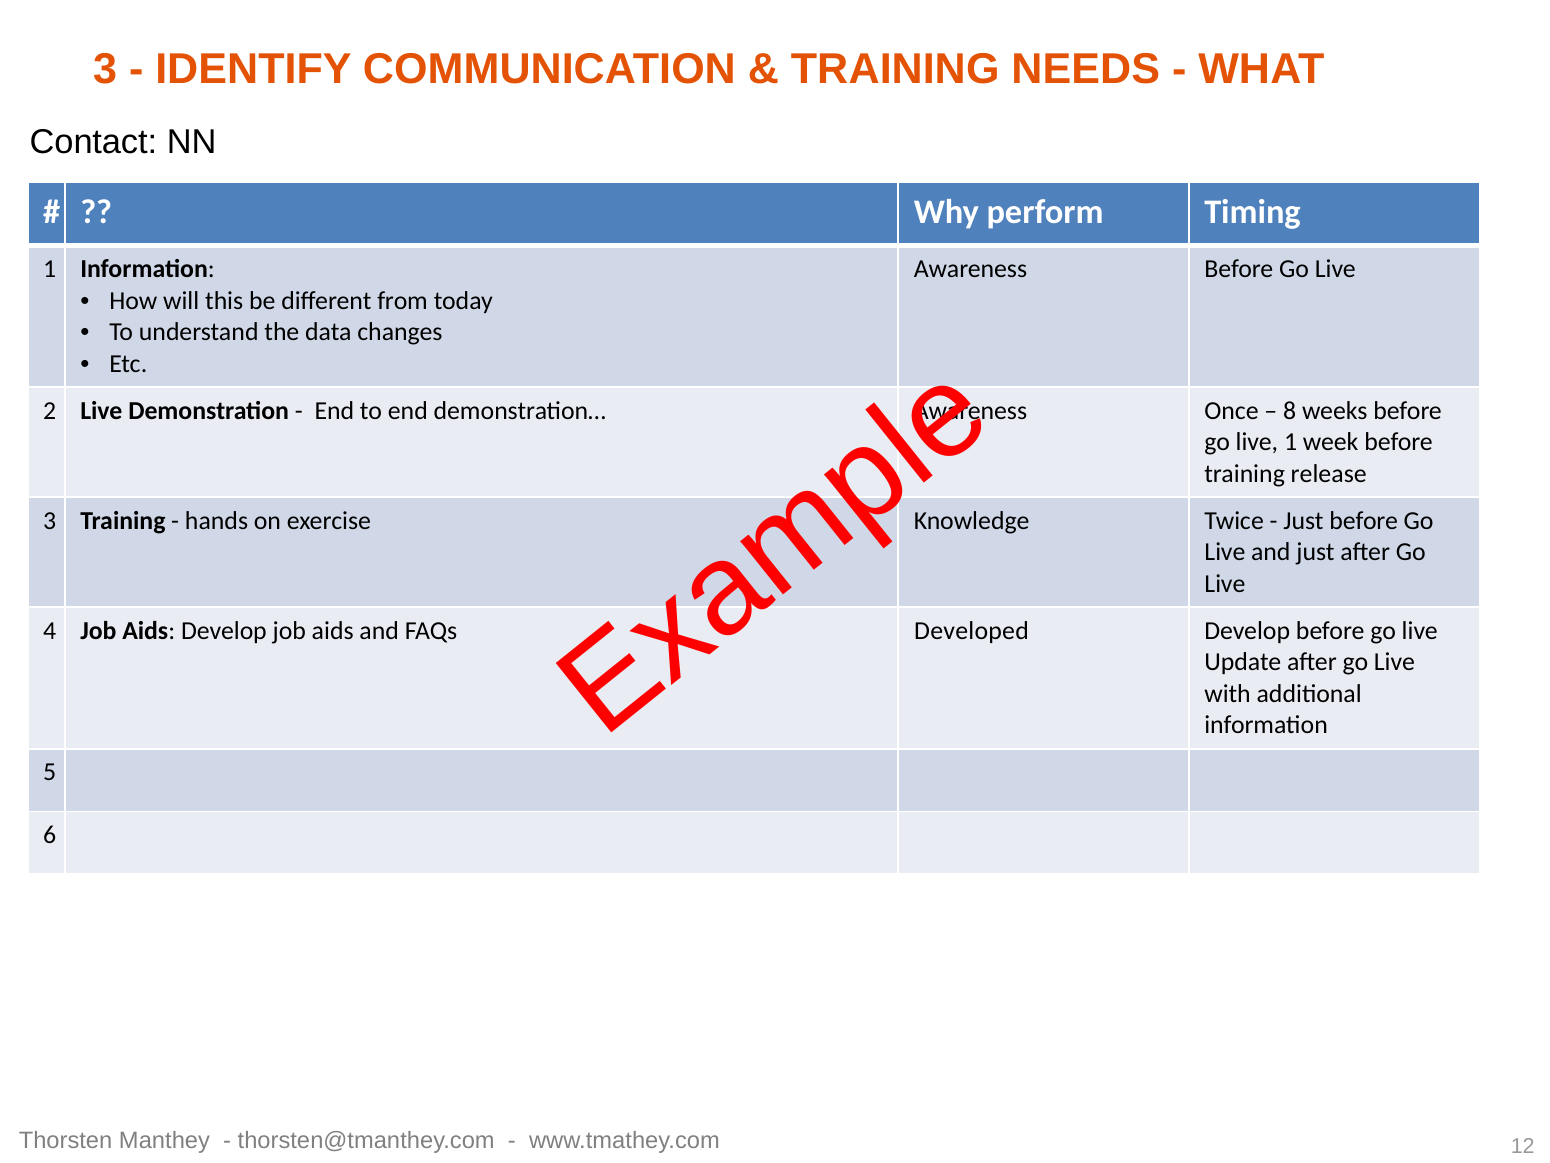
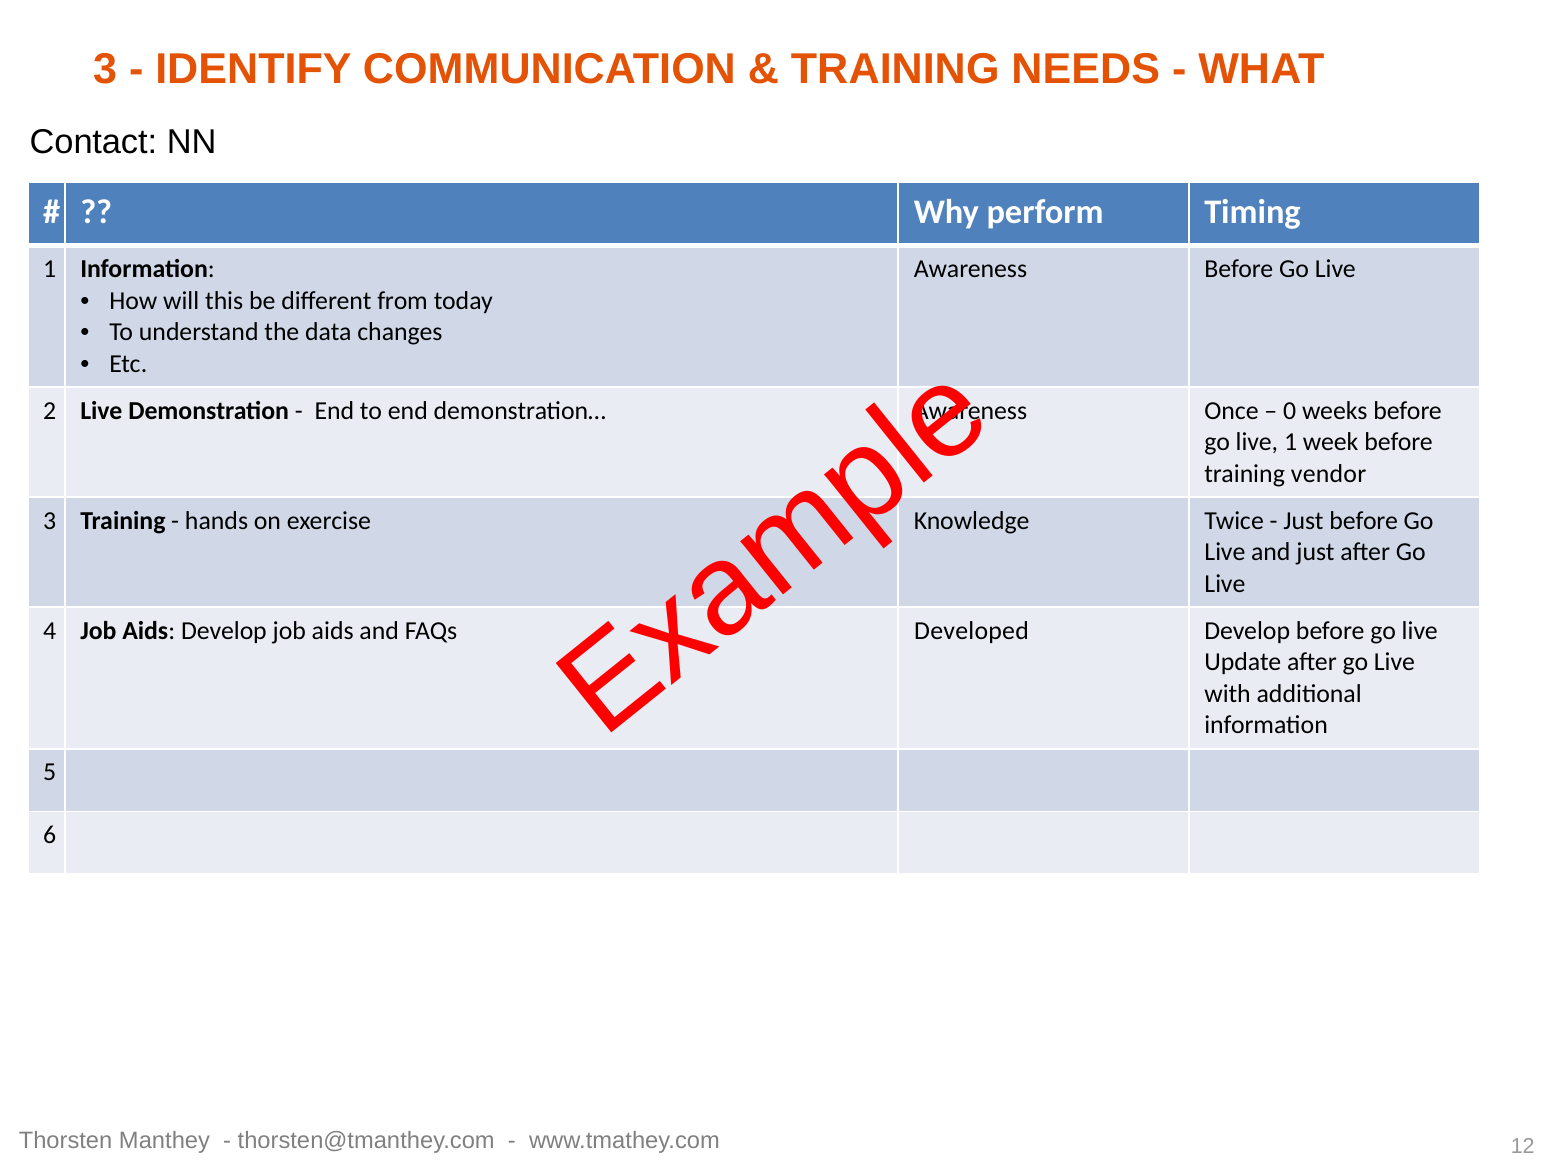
8: 8 -> 0
release: release -> vendor
